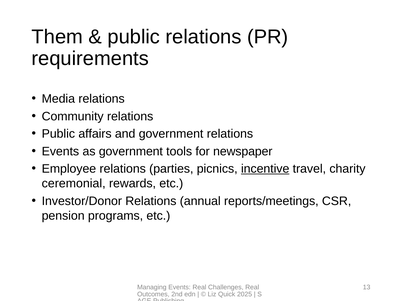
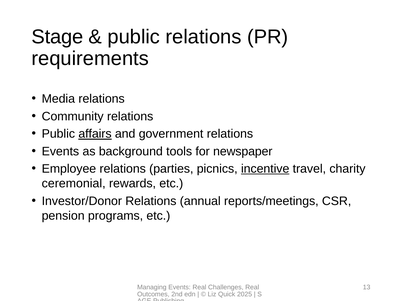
Them: Them -> Stage
affairs underline: none -> present
as government: government -> background
